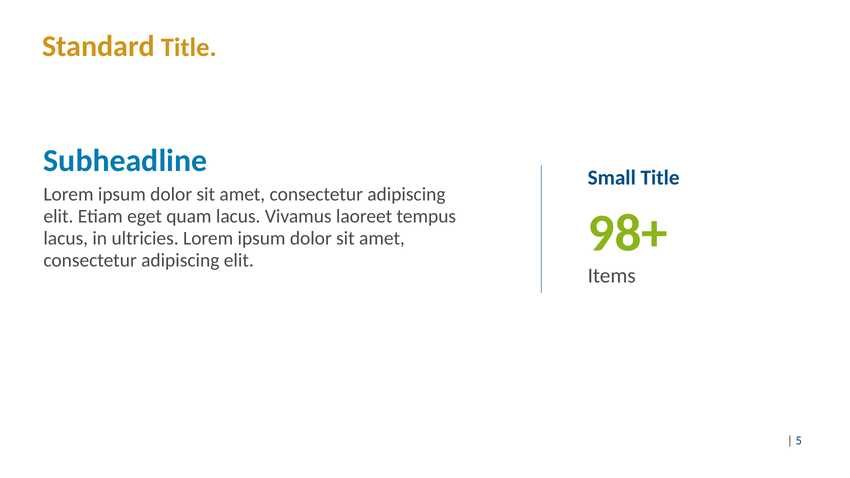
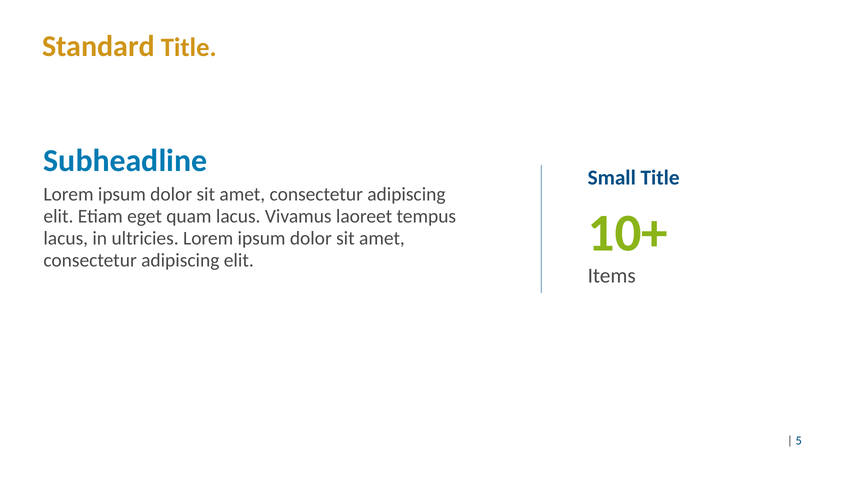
98+: 98+ -> 10+
